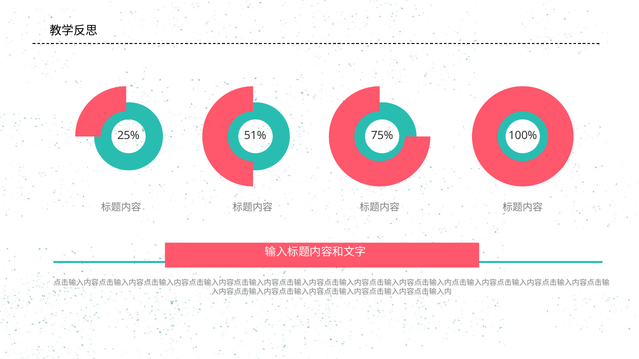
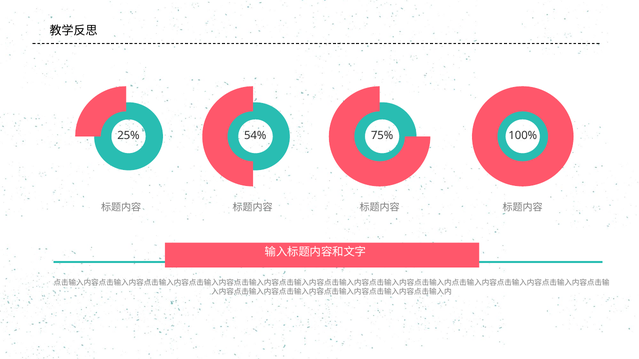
51%: 51% -> 54%
